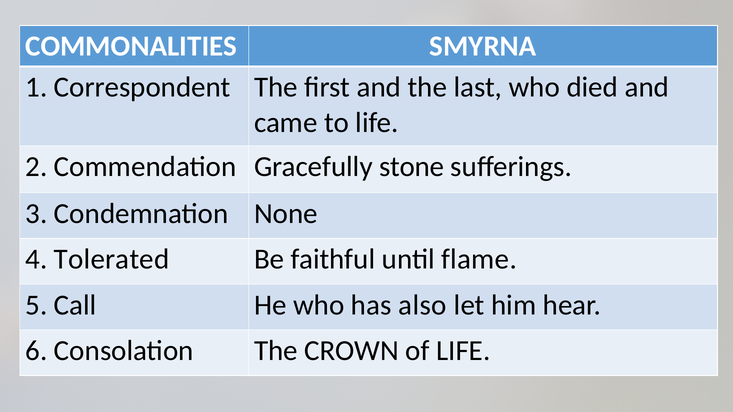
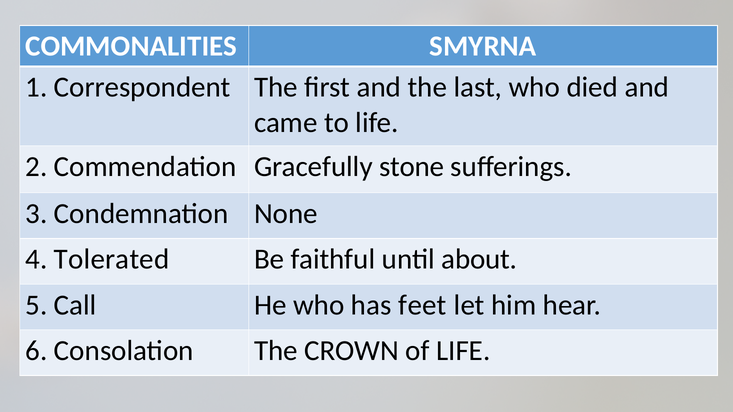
flame: flame -> about
also: also -> feet
